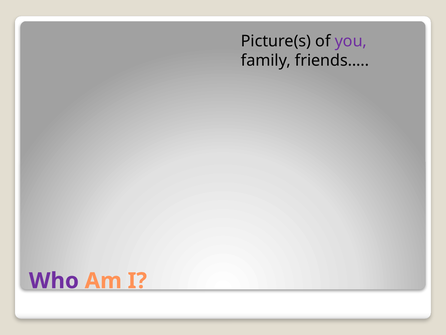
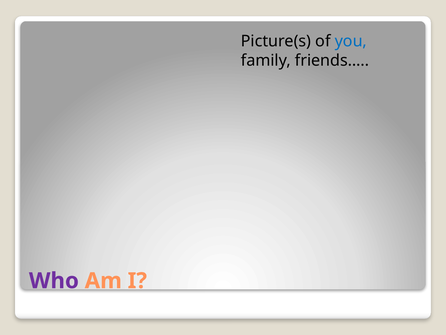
you colour: purple -> blue
